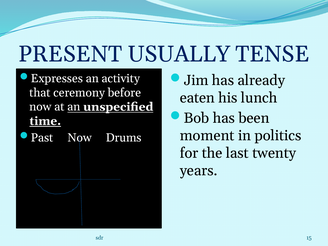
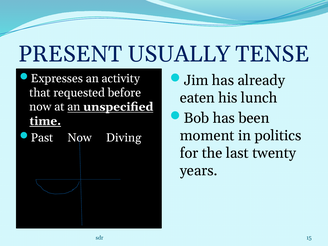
ceremony: ceremony -> requested
Drums: Drums -> Diving
